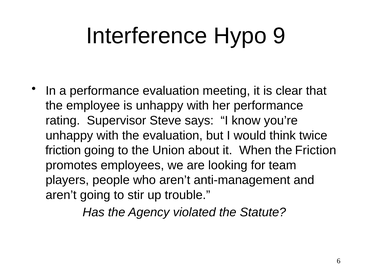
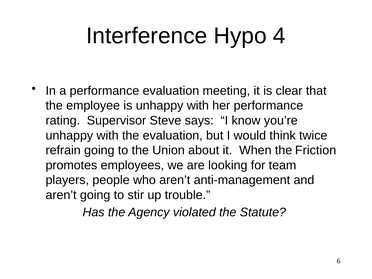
9: 9 -> 4
friction at (63, 150): friction -> refrain
